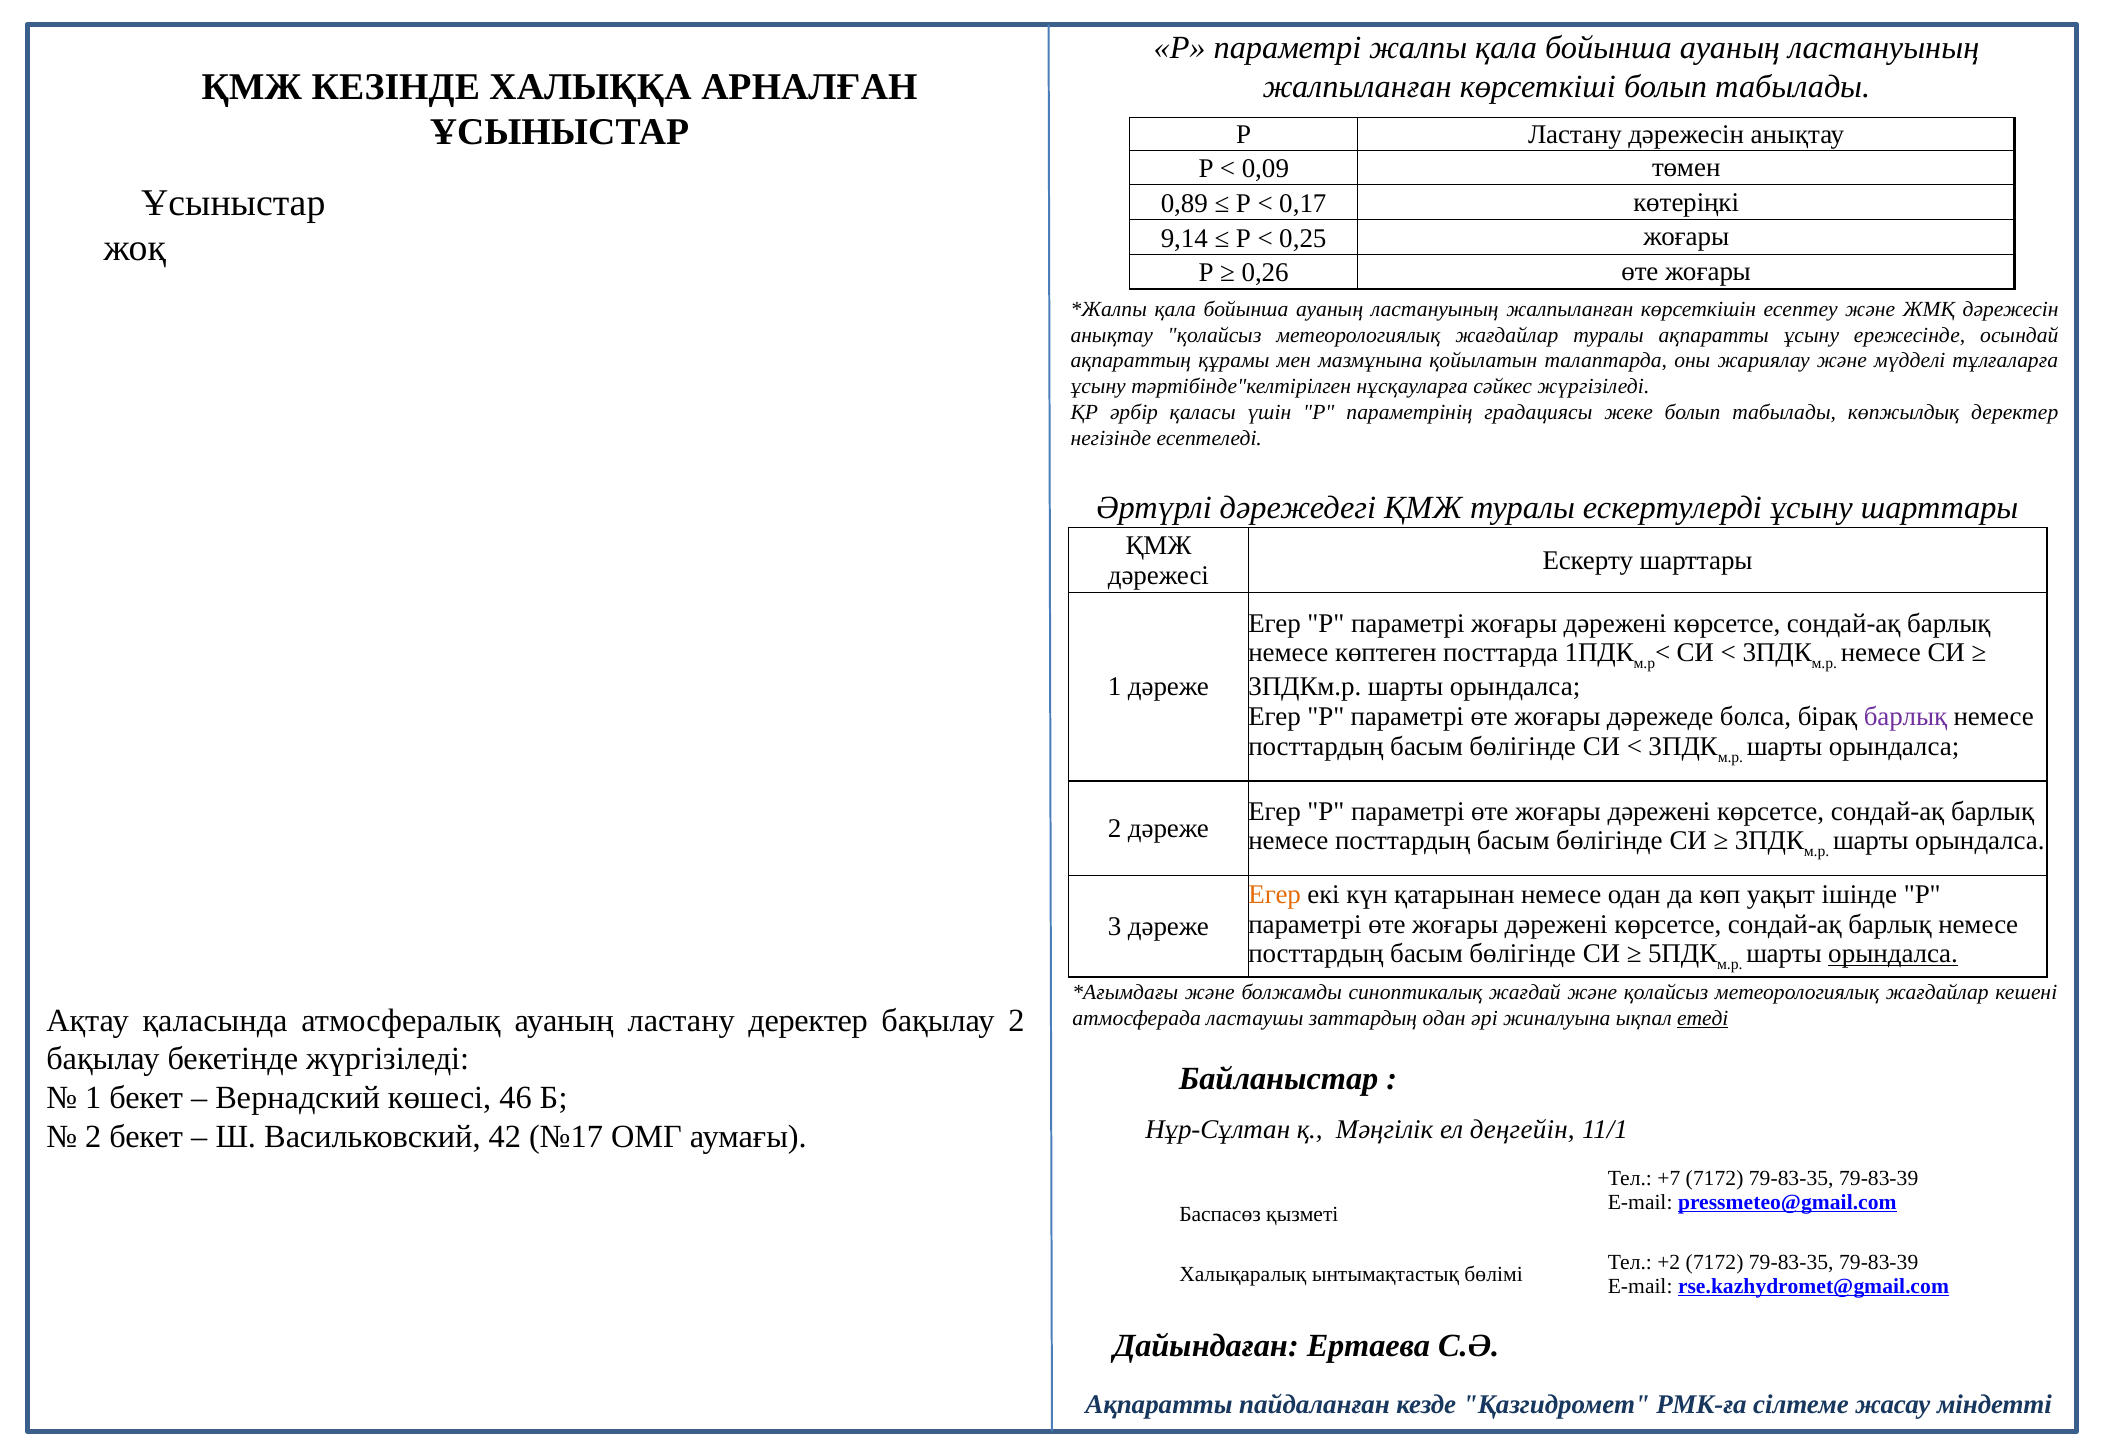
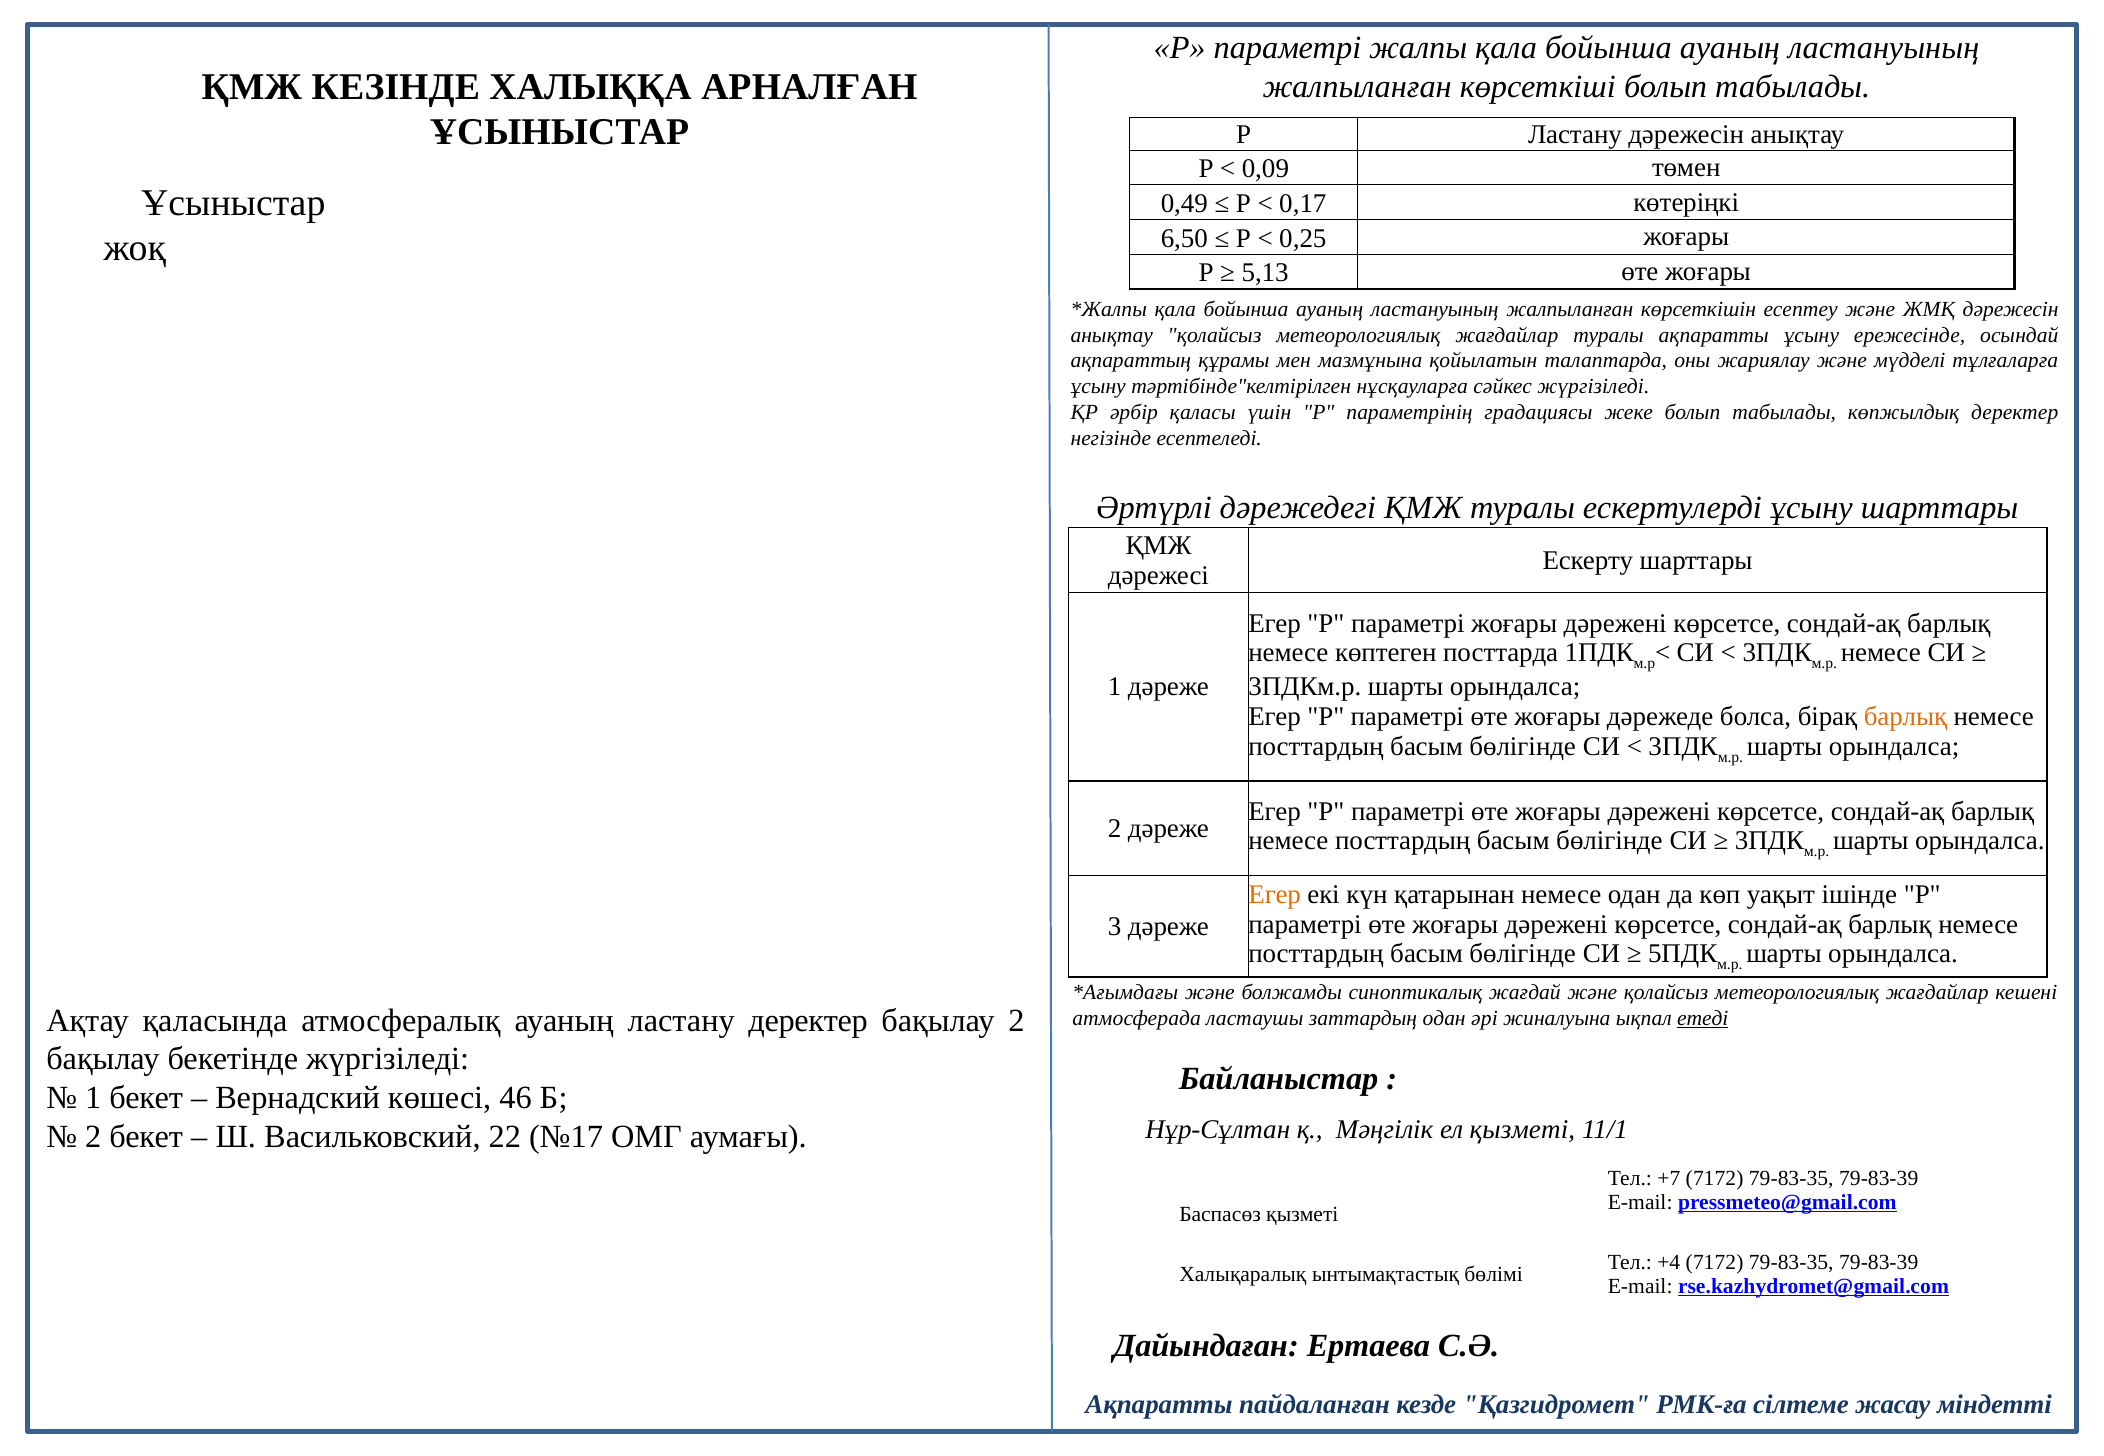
0,89: 0,89 -> 0,49
9,14: 9,14 -> 6,50
0,26: 0,26 -> 5,13
барлық at (1905, 717) colour: purple -> orange
орындалса at (1893, 954) underline: present -> none
ел деңгейін: деңгейін -> қызметі
42: 42 -> 22
+2: +2 -> +4
